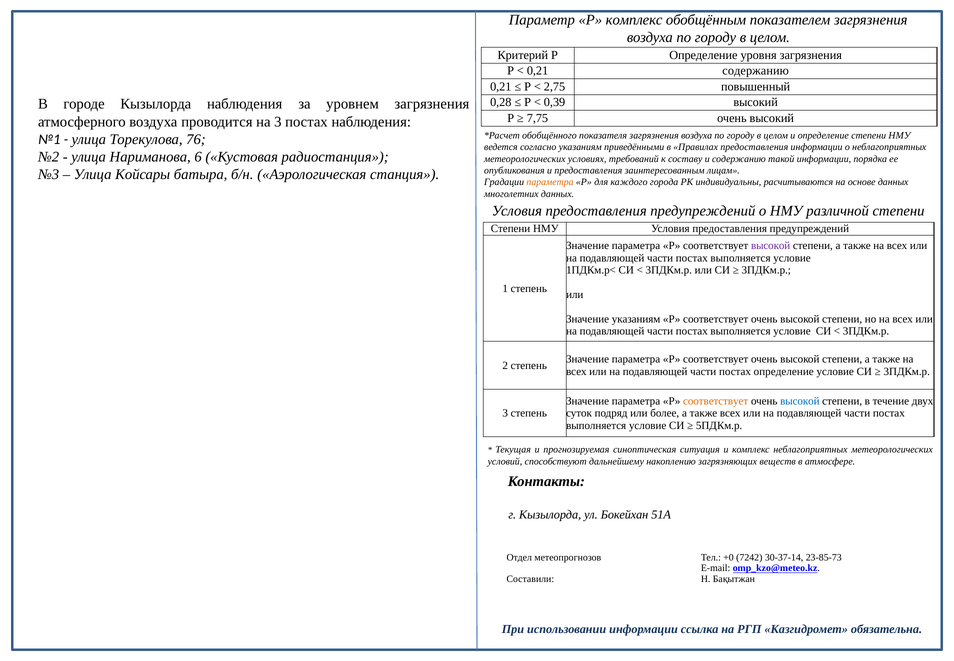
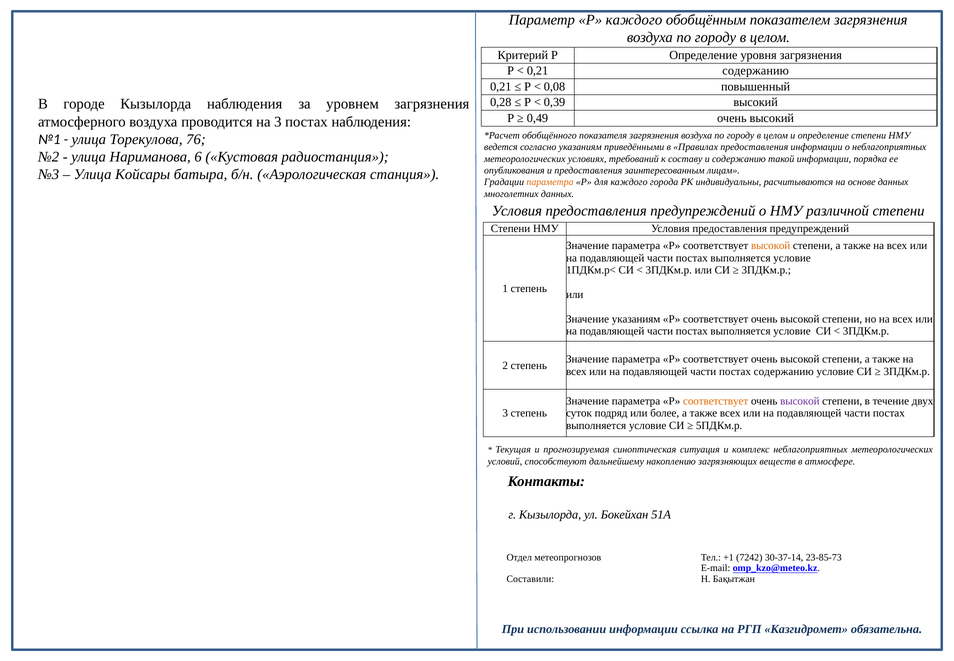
Р комплекс: комплекс -> каждого
2,75: 2,75 -> 0,08
7,75: 7,75 -> 0,49
высокой at (771, 246) colour: purple -> orange
постах определение: определение -> содержанию
высокой at (800, 401) colour: blue -> purple
+0: +0 -> +1
